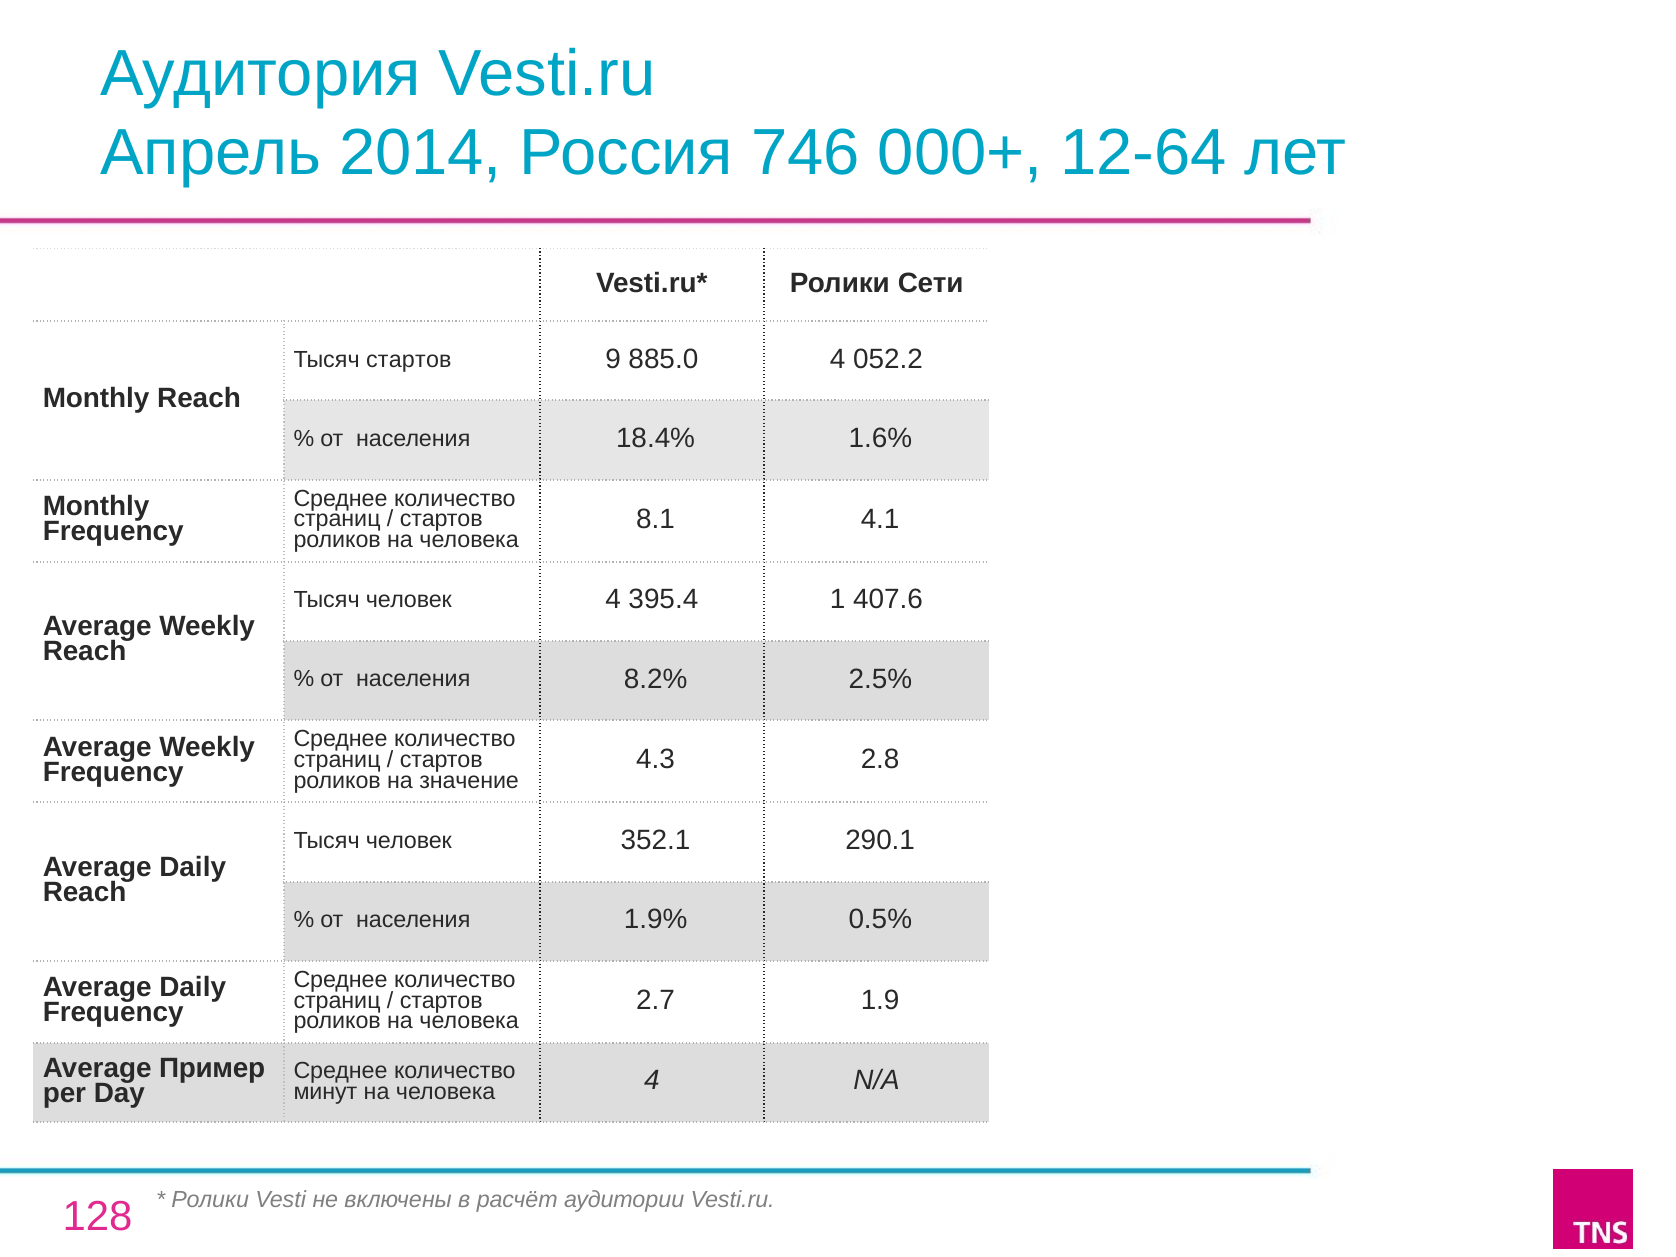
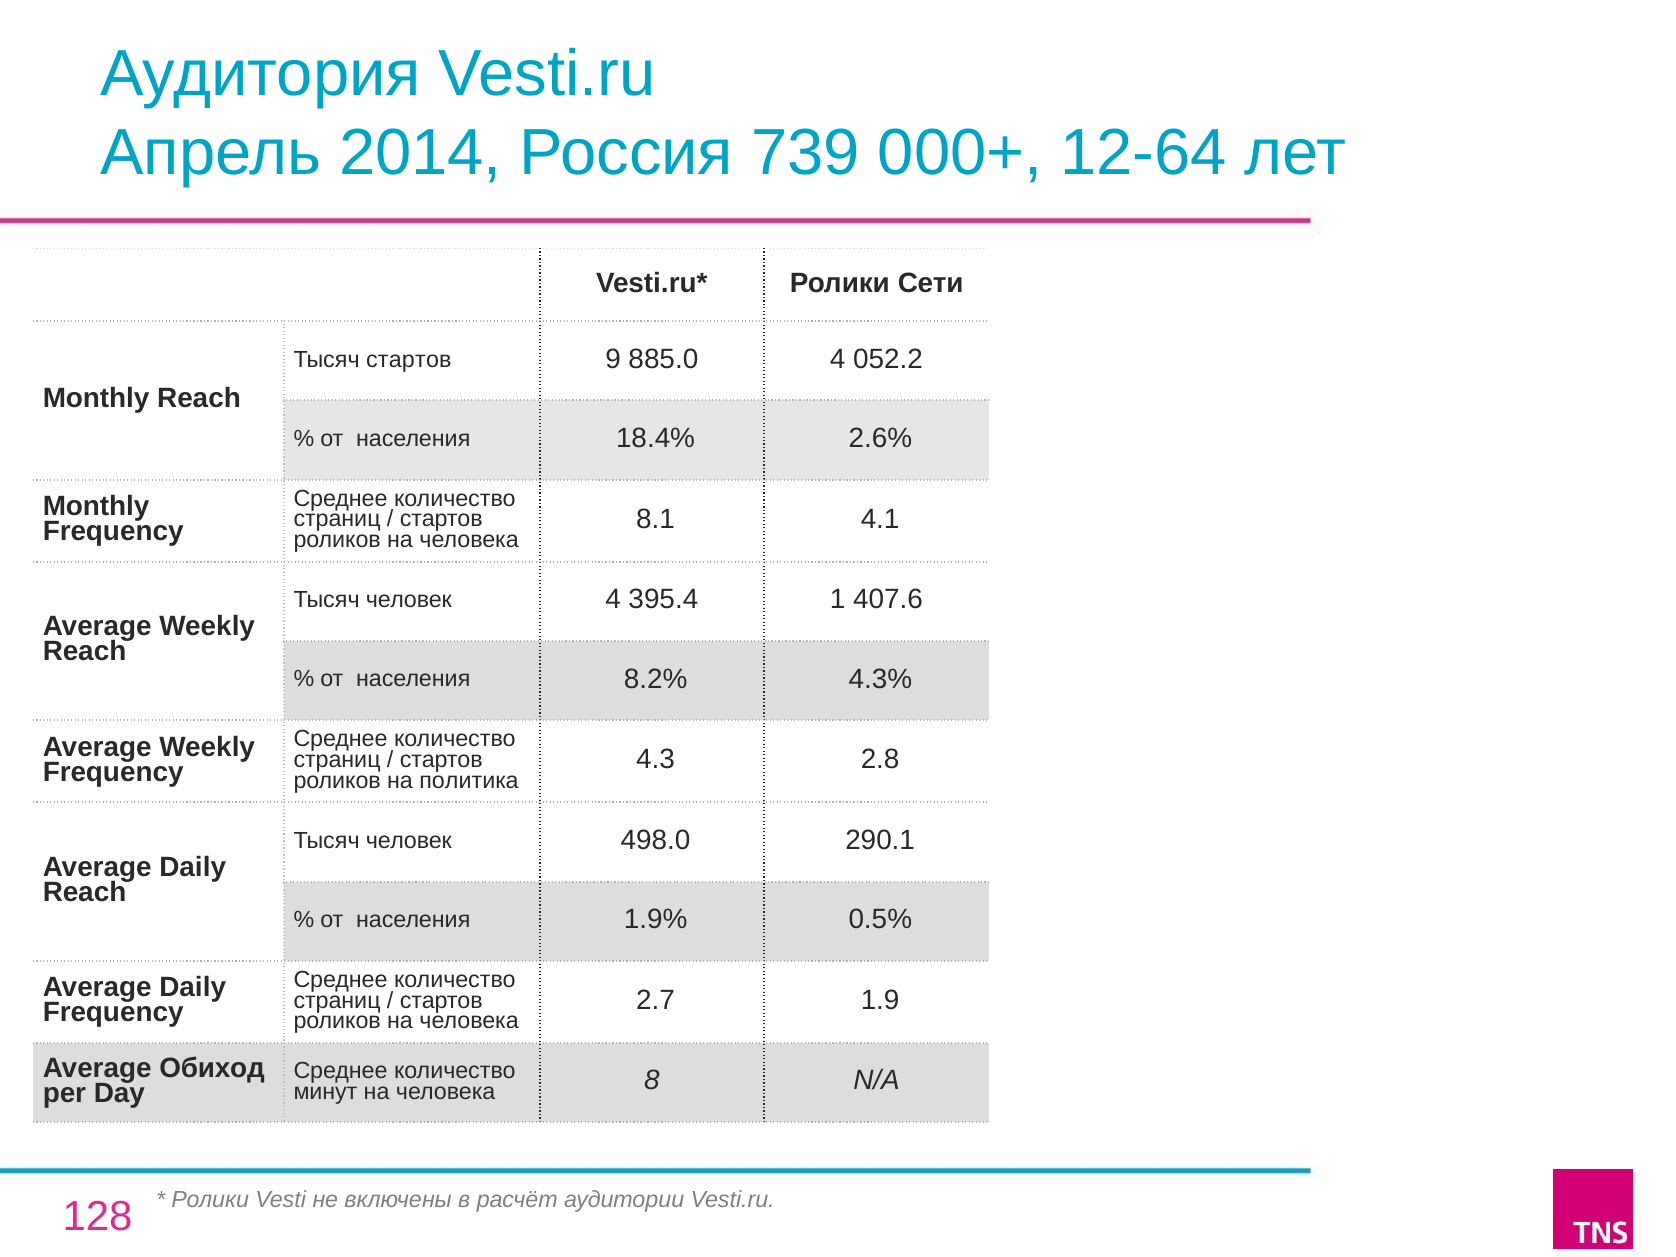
746: 746 -> 739
1.6%: 1.6% -> 2.6%
2.5%: 2.5% -> 4.3%
значение: значение -> политика
352.1: 352.1 -> 498.0
Пример: Пример -> Обиход
человека 4: 4 -> 8
